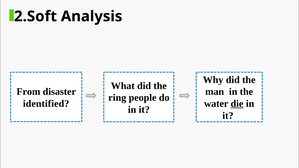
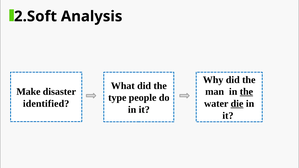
From: From -> Make
the at (246, 92) underline: none -> present
ring: ring -> type
